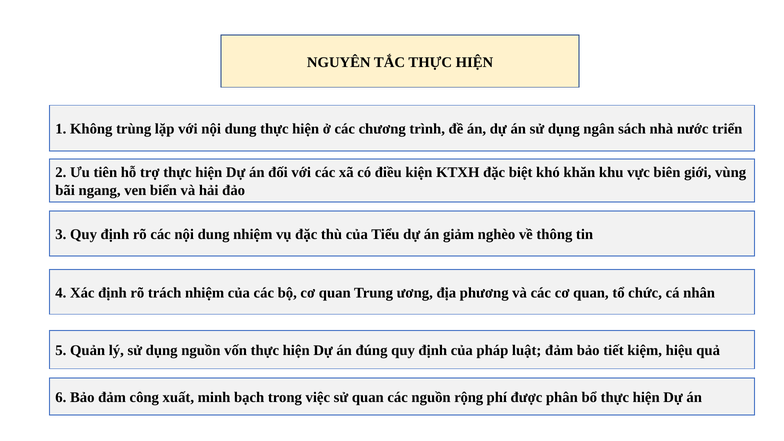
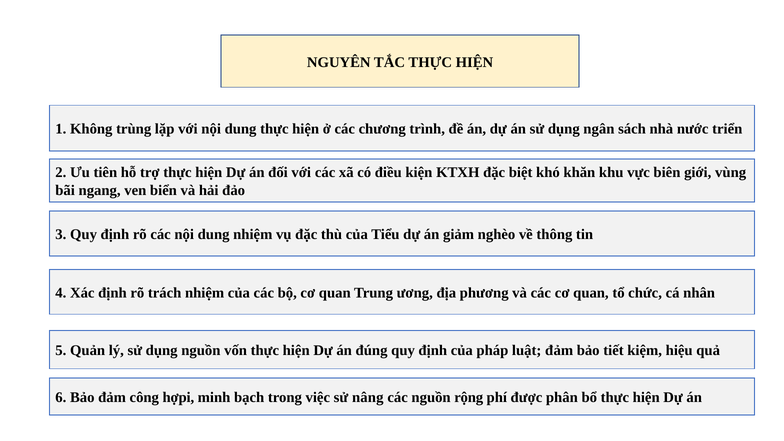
xuất: xuất -> hợpi
sử quan: quan -> nâng
